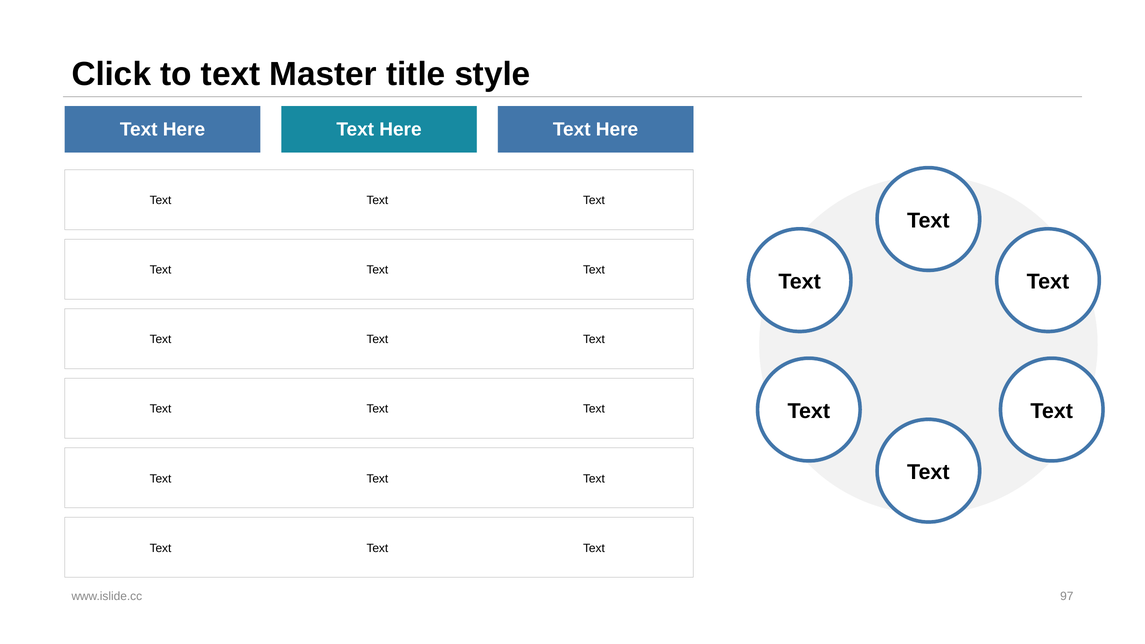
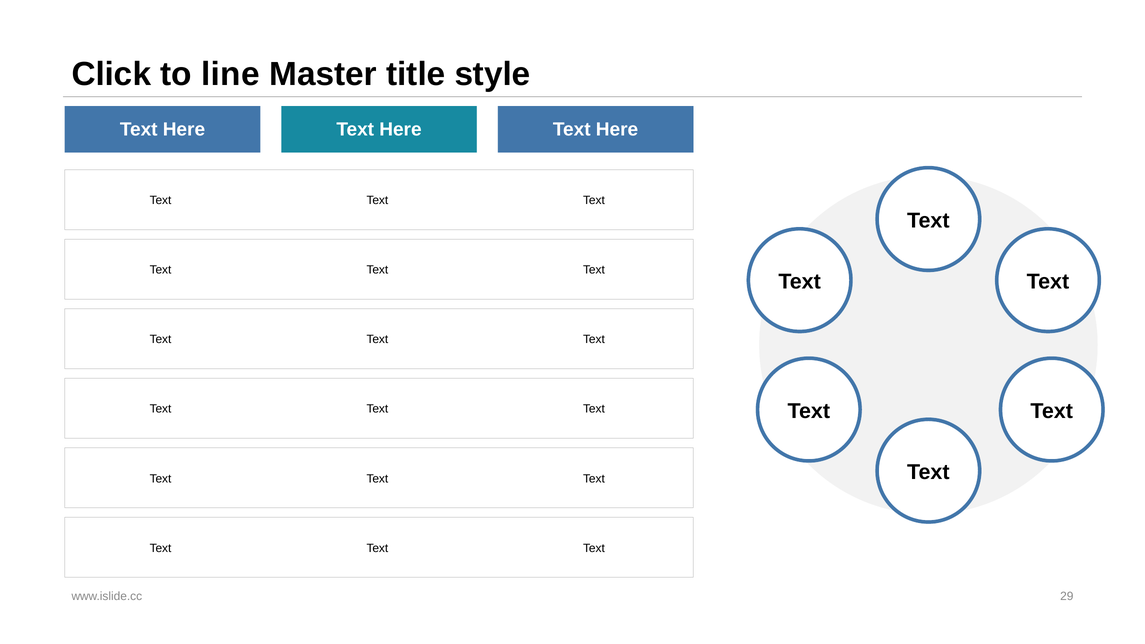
to text: text -> line
97: 97 -> 29
